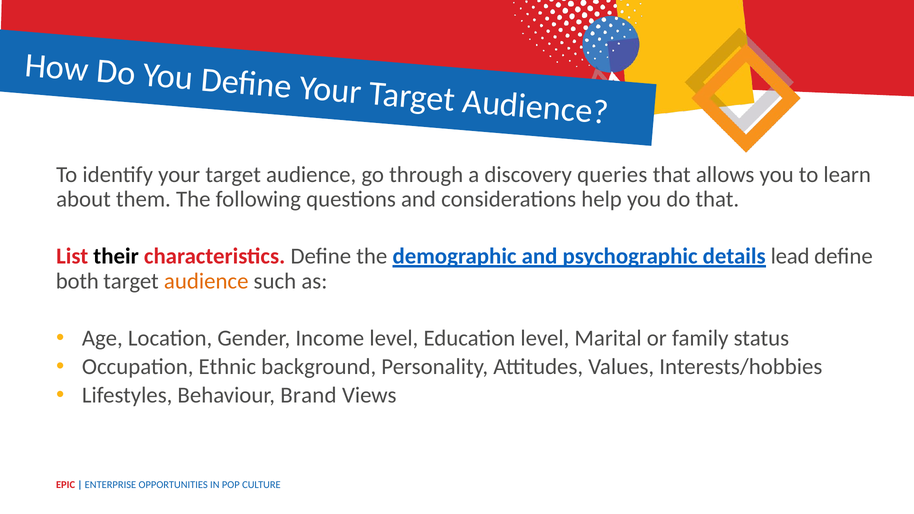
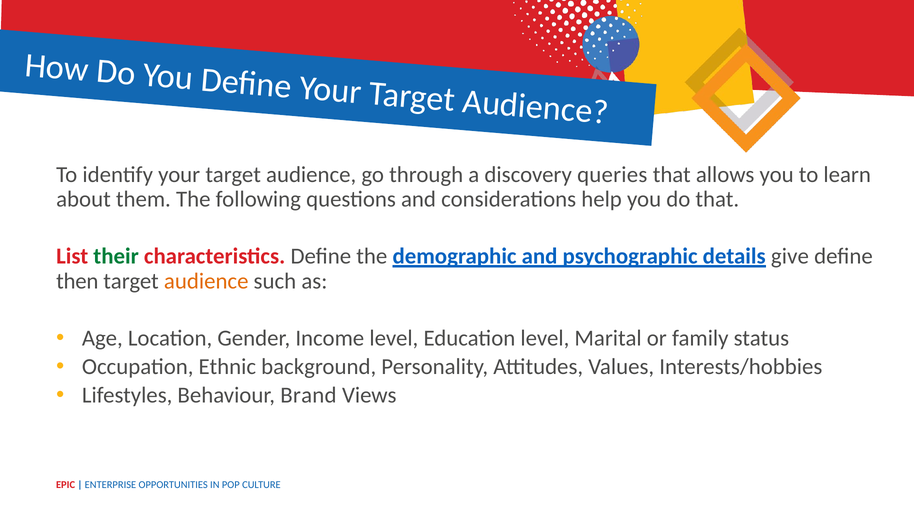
their colour: black -> green
lead: lead -> give
both: both -> then
